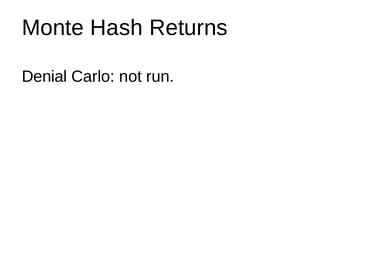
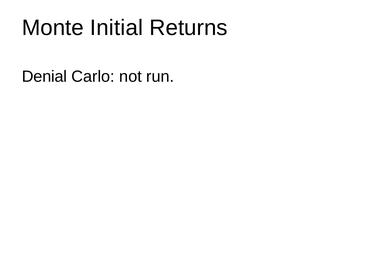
Hash: Hash -> Initial
